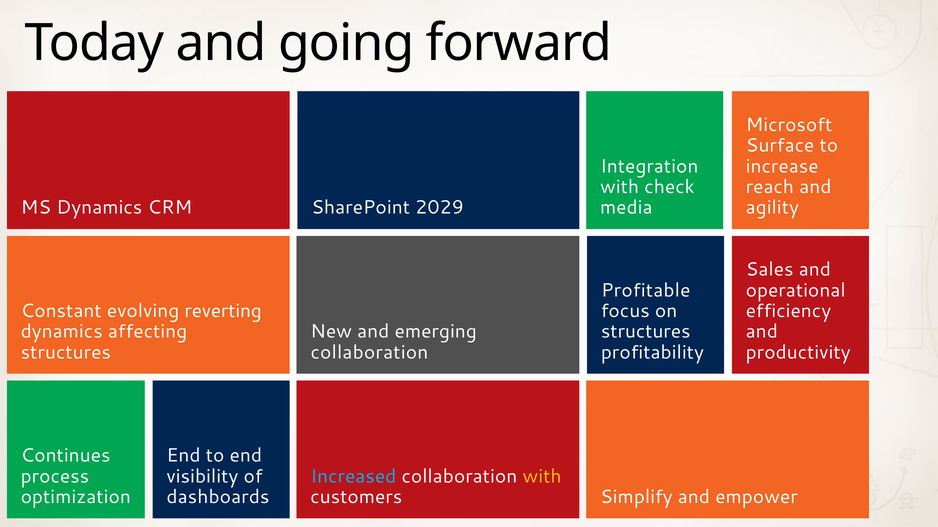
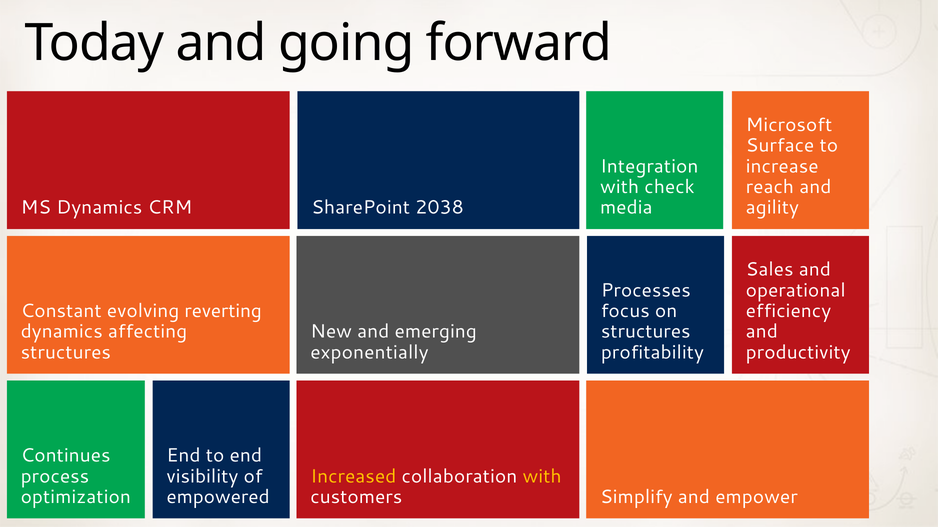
2029: 2029 -> 2038
Profitable: Profitable -> Processes
collaboration at (369, 353): collaboration -> exponentially
Increased colour: light blue -> yellow
dashboards: dashboards -> empowered
